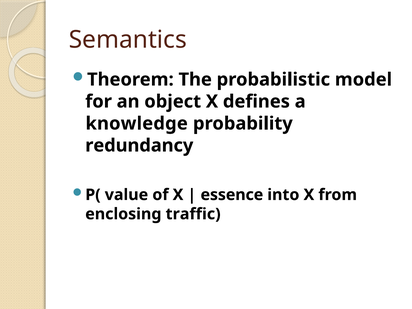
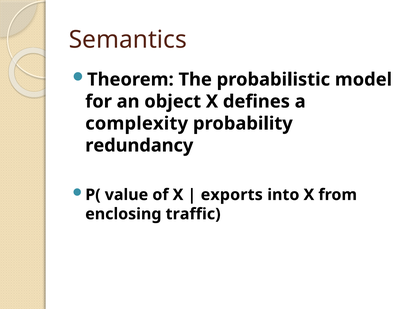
knowledge: knowledge -> complexity
essence: essence -> exports
